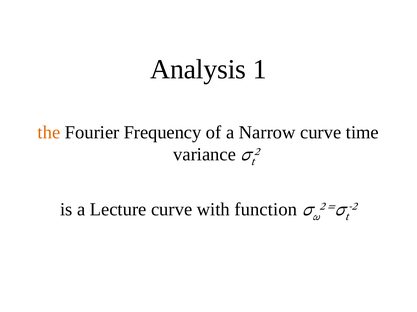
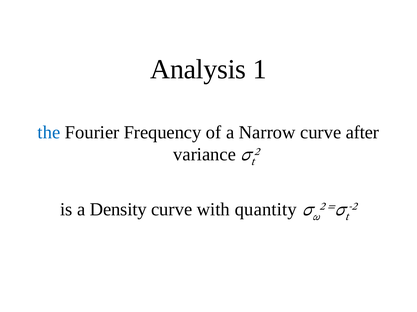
the colour: orange -> blue
time: time -> after
Lecture: Lecture -> Density
function: function -> quantity
